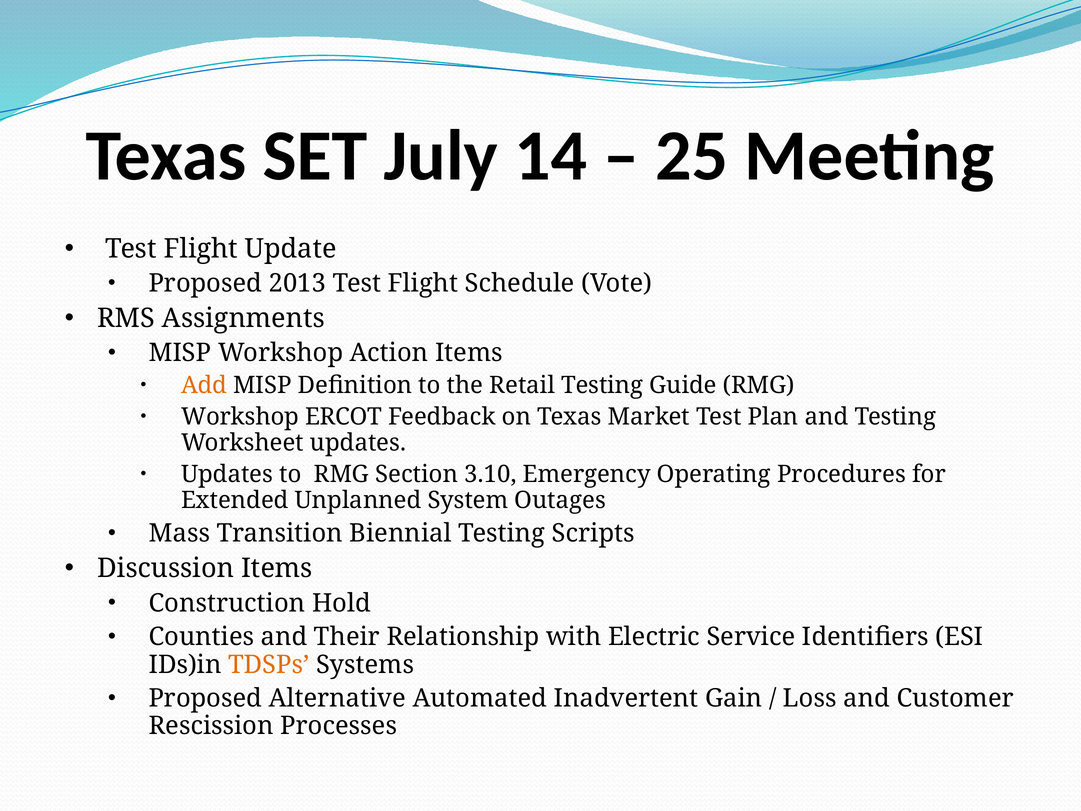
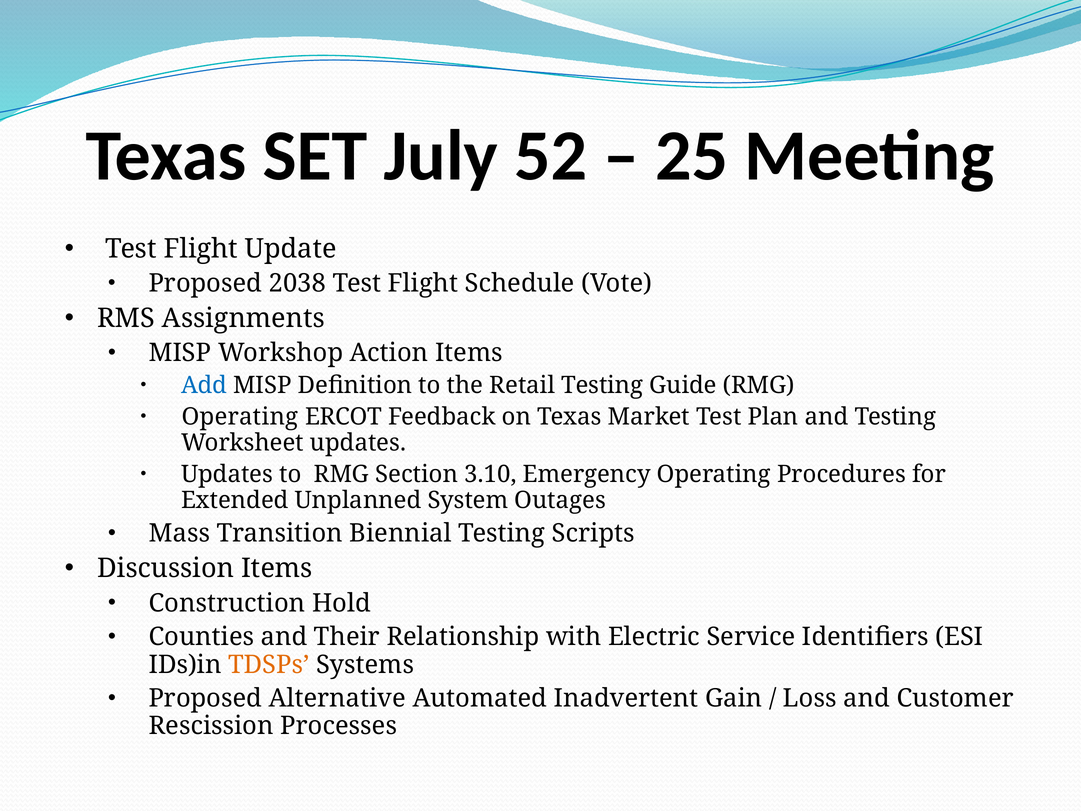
14: 14 -> 52
2013: 2013 -> 2038
Add colour: orange -> blue
Workshop at (240, 417): Workshop -> Operating
